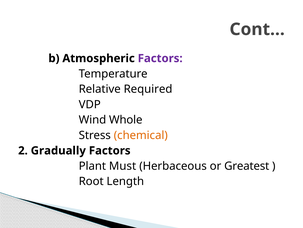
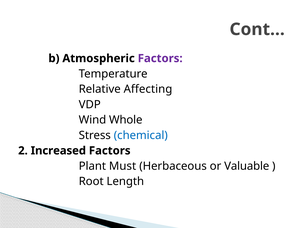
Required: Required -> Affecting
chemical colour: orange -> blue
Gradually: Gradually -> Increased
Greatest: Greatest -> Valuable
